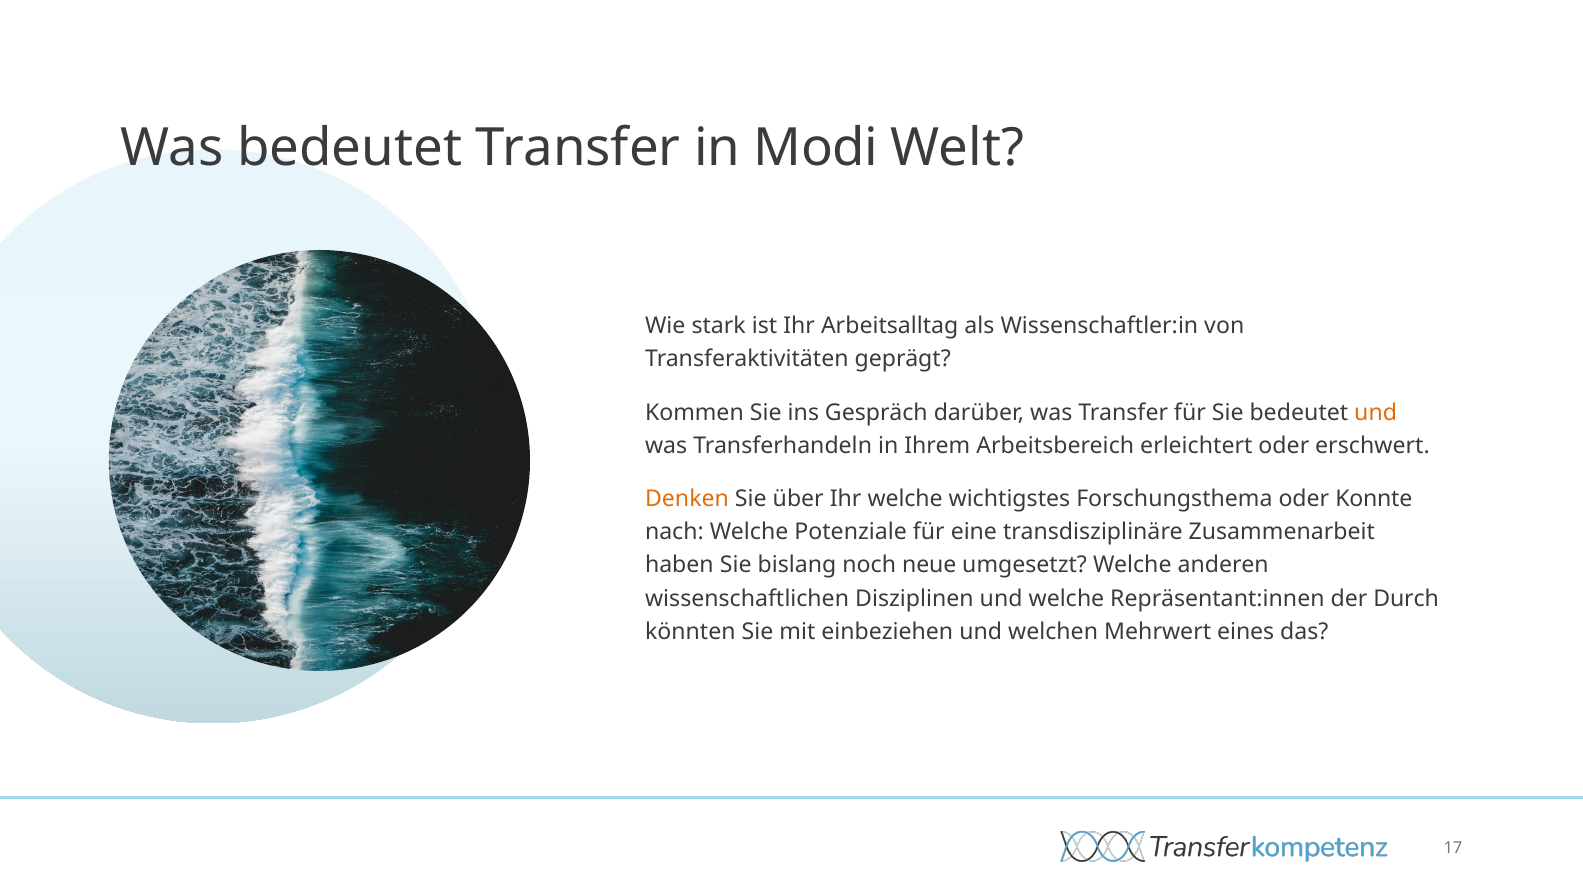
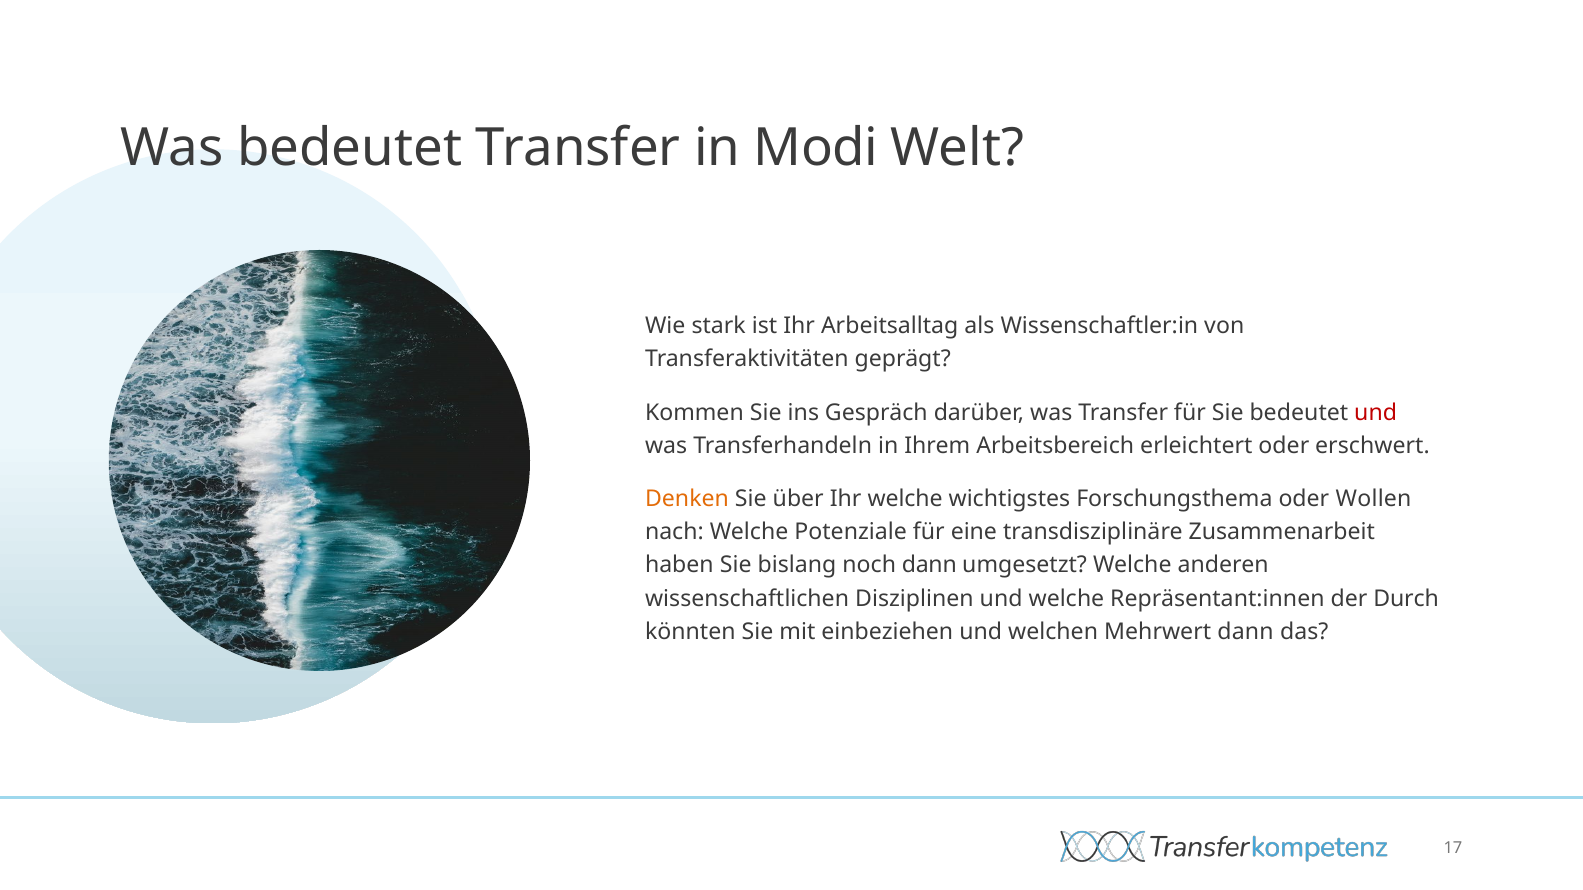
und at (1376, 413) colour: orange -> red
Konnte: Konnte -> Wollen
noch neue: neue -> dann
Mehrwert eines: eines -> dann
